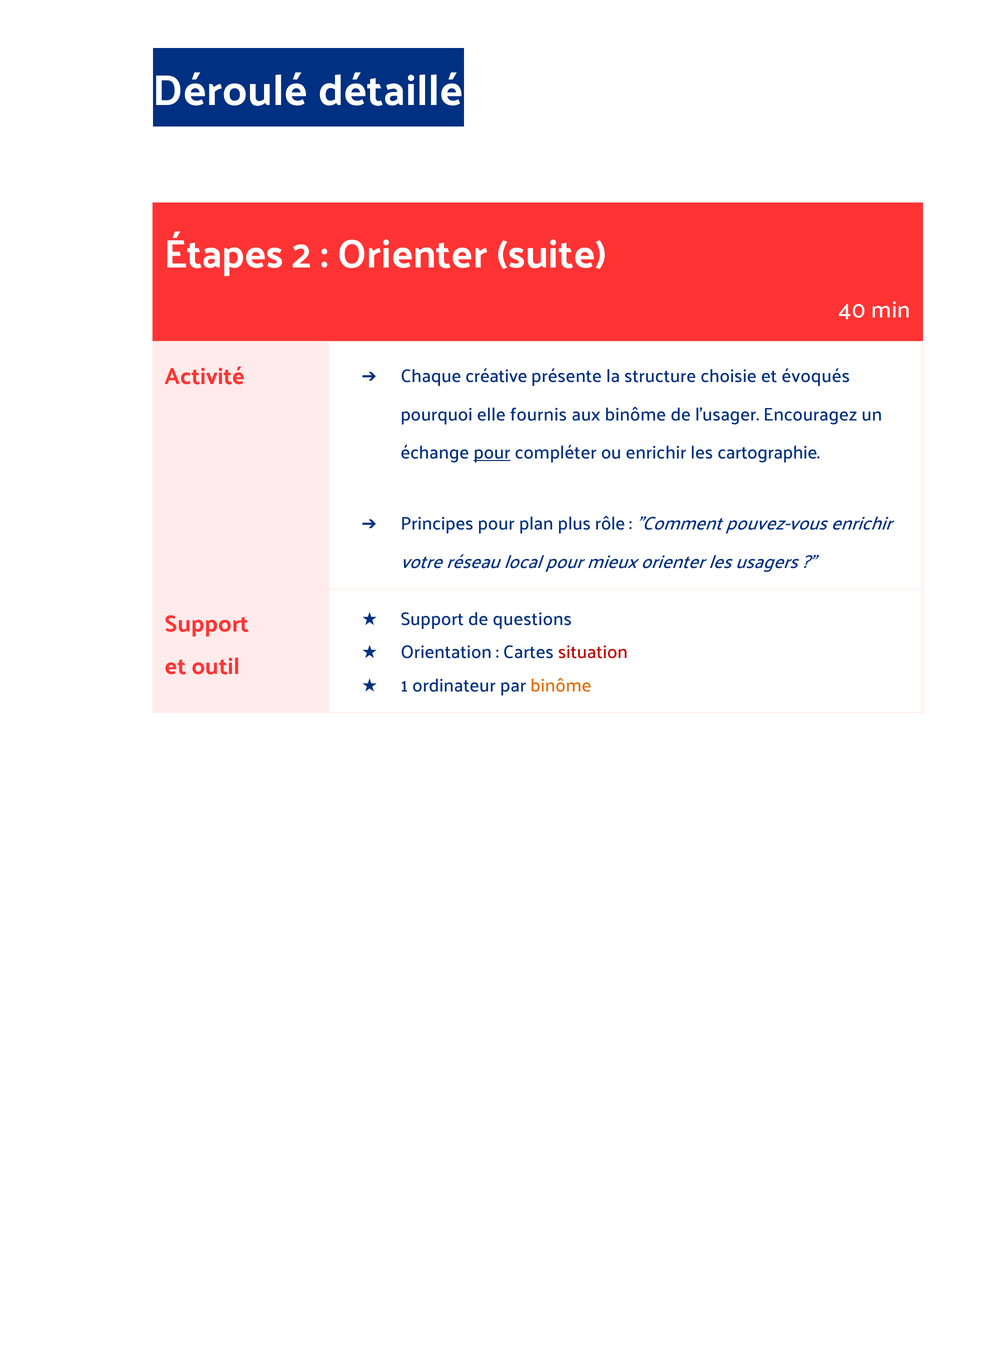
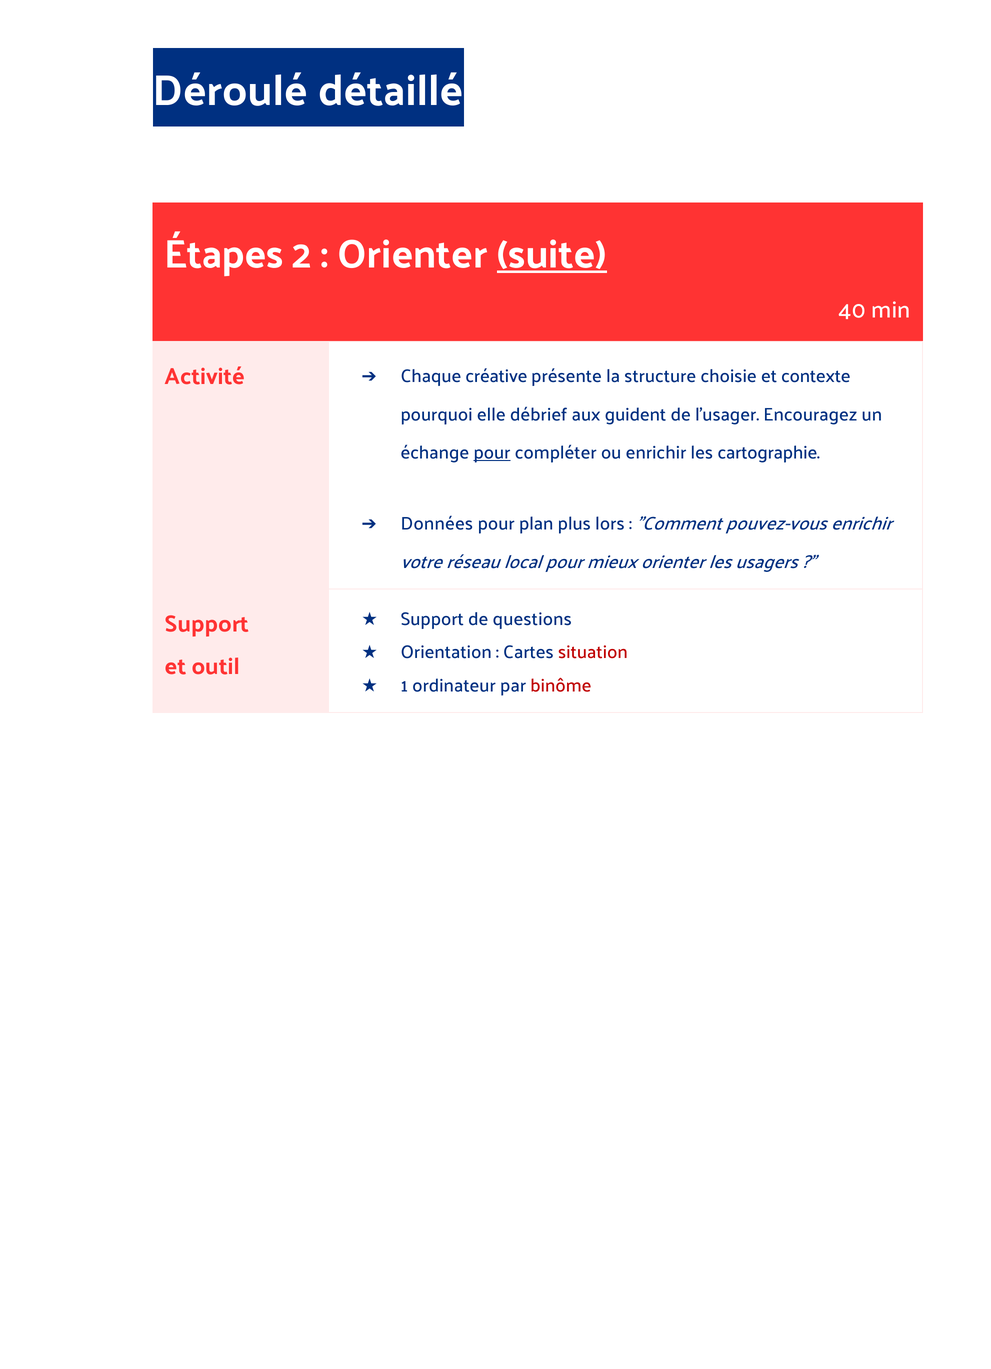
suite underline: none -> present
évoqués: évoqués -> contexte
fournis: fournis -> débrief
aux binôme: binôme -> guident
Principes: Principes -> Données
rôle: rôle -> lors
binôme at (561, 685) colour: orange -> red
